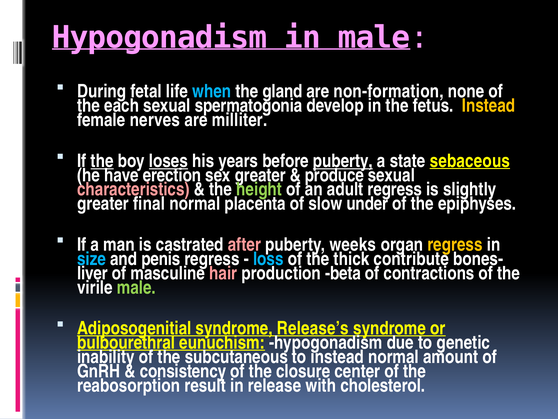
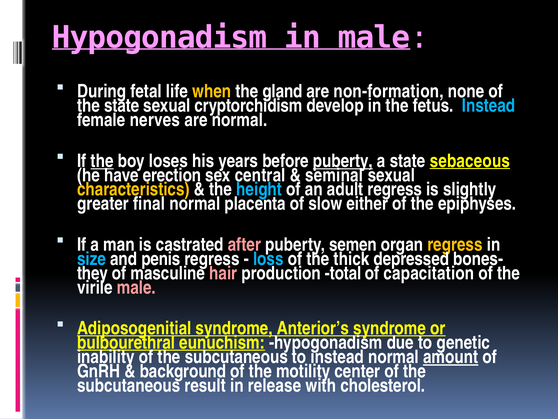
when colour: light blue -> yellow
the each: each -> state
spermatogonia: spermatogonia -> cryptorchidism
Instead at (489, 106) colour: yellow -> light blue
are milliter: milliter -> normal
loses underline: present -> none
sex greater: greater -> central
produce: produce -> seminal
characteristics colour: pink -> yellow
height colour: light green -> light blue
under: under -> either
weeks: weeks -> semen
contribute: contribute -> depressed
liver: liver -> they
beta: beta -> total
contractions: contractions -> capacitation
male at (136, 287) colour: light green -> pink
Release’s: Release’s -> Anterior’s
amount underline: none -> present
consistency: consistency -> background
closure: closure -> motility
reabosorption at (129, 385): reabosorption -> subcutaneous
